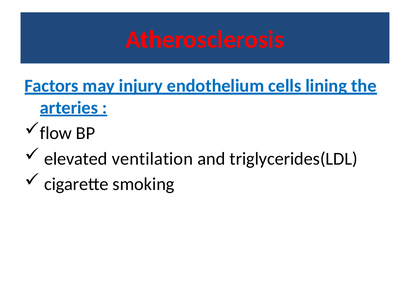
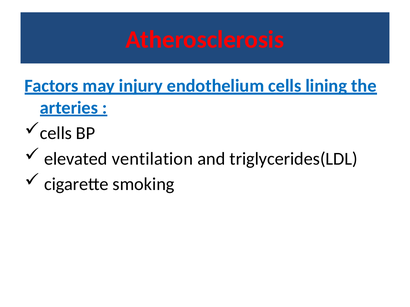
flow at (56, 133): flow -> cells
